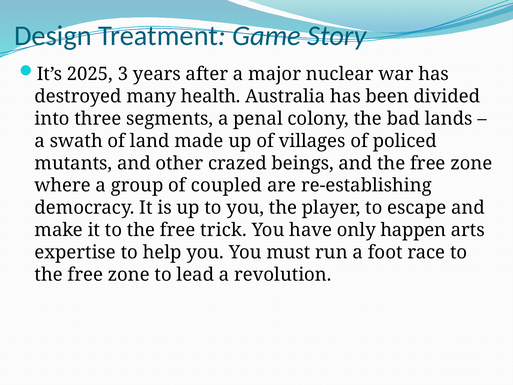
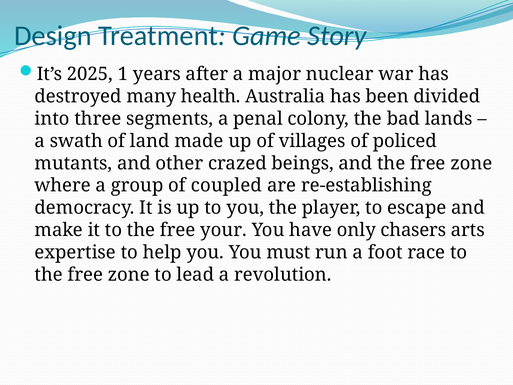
3: 3 -> 1
trick: trick -> your
happen: happen -> chasers
